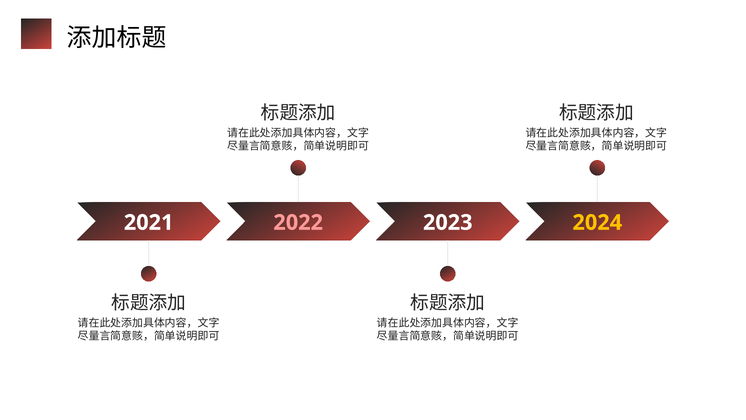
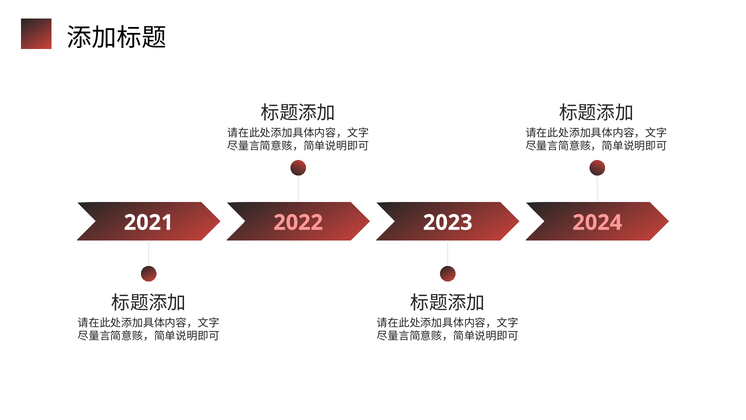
2024 colour: yellow -> pink
